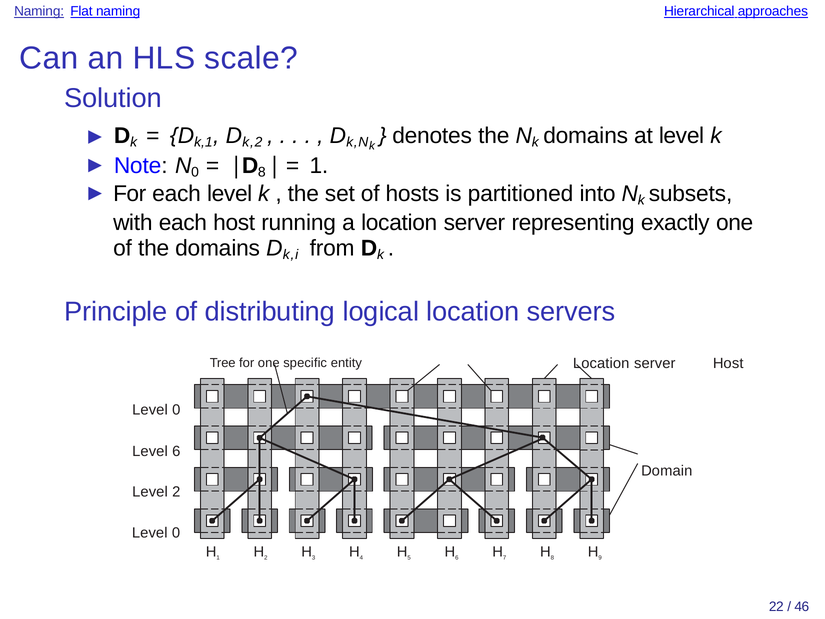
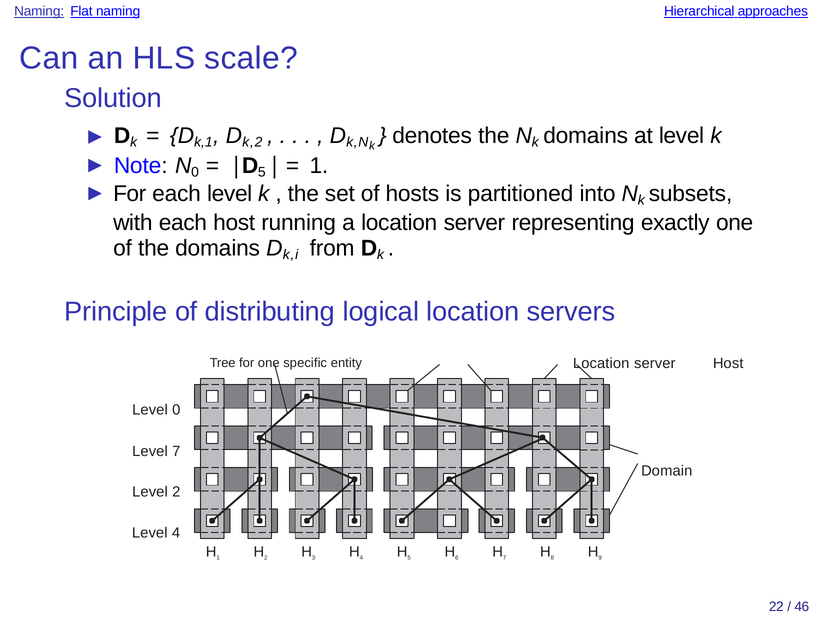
8 at (262, 172): 8 -> 5
Level 6: 6 -> 7
0 at (176, 533): 0 -> 4
